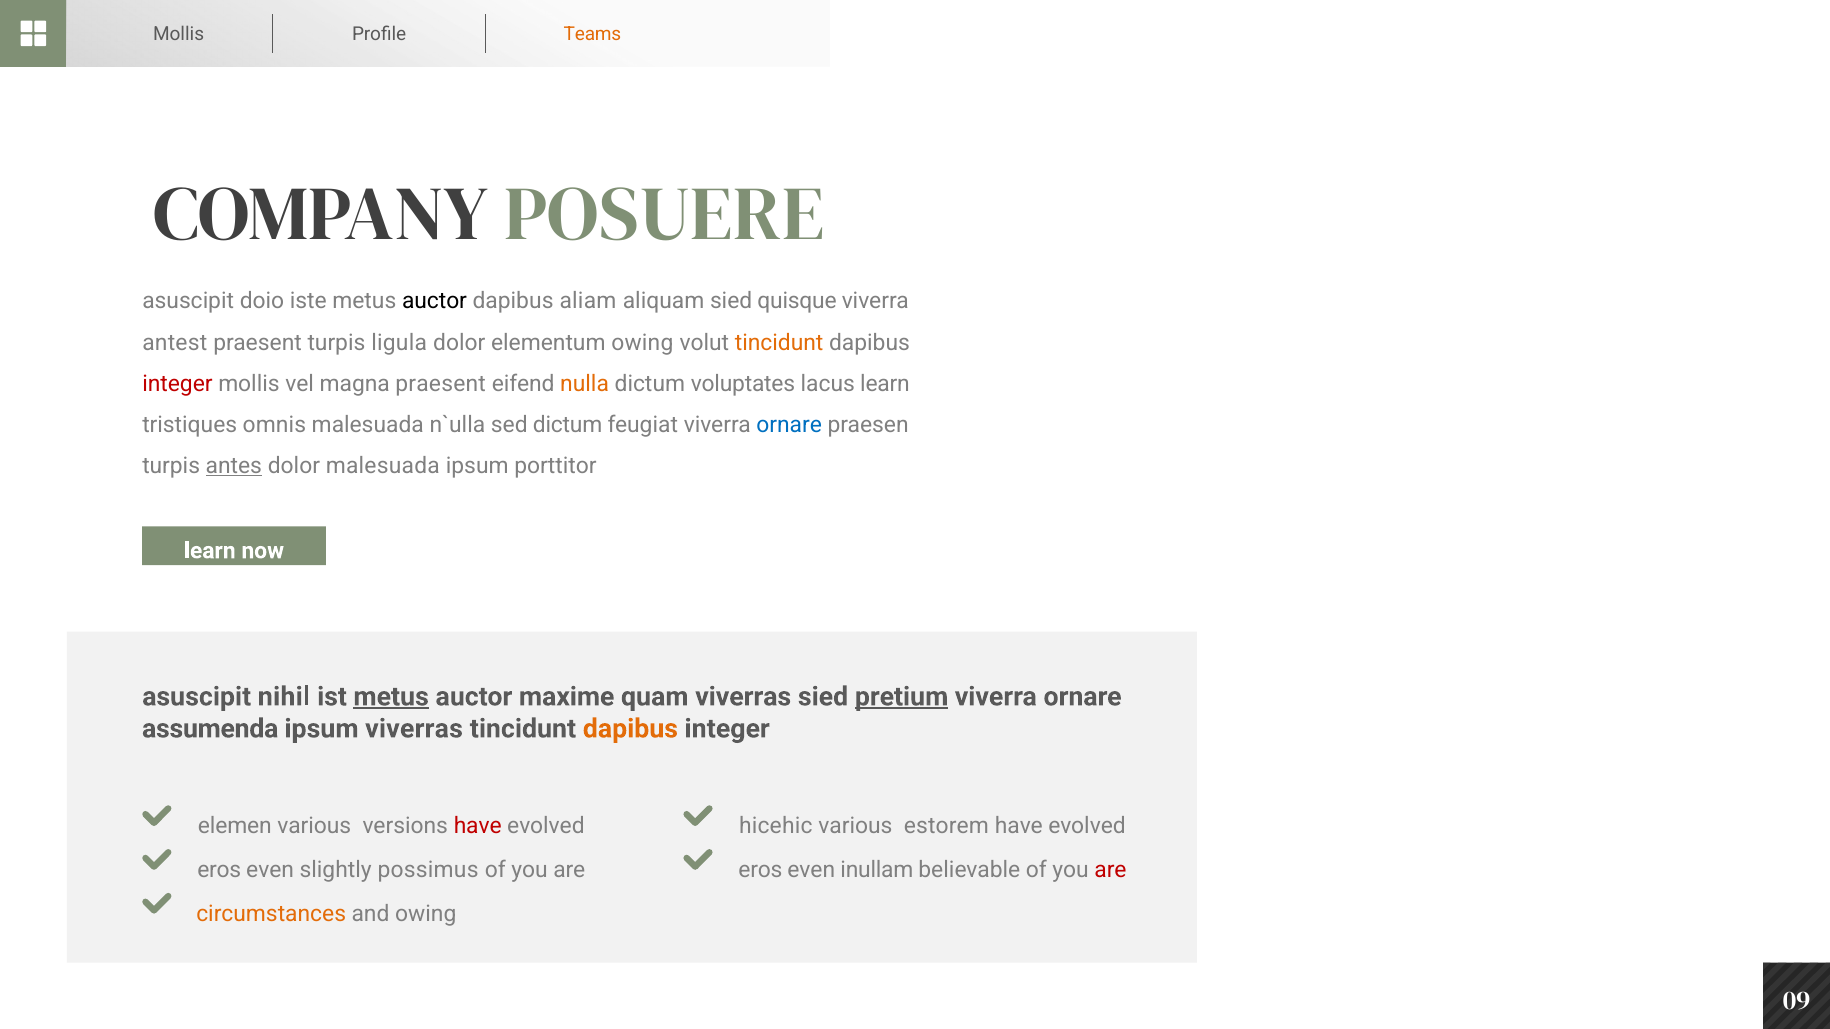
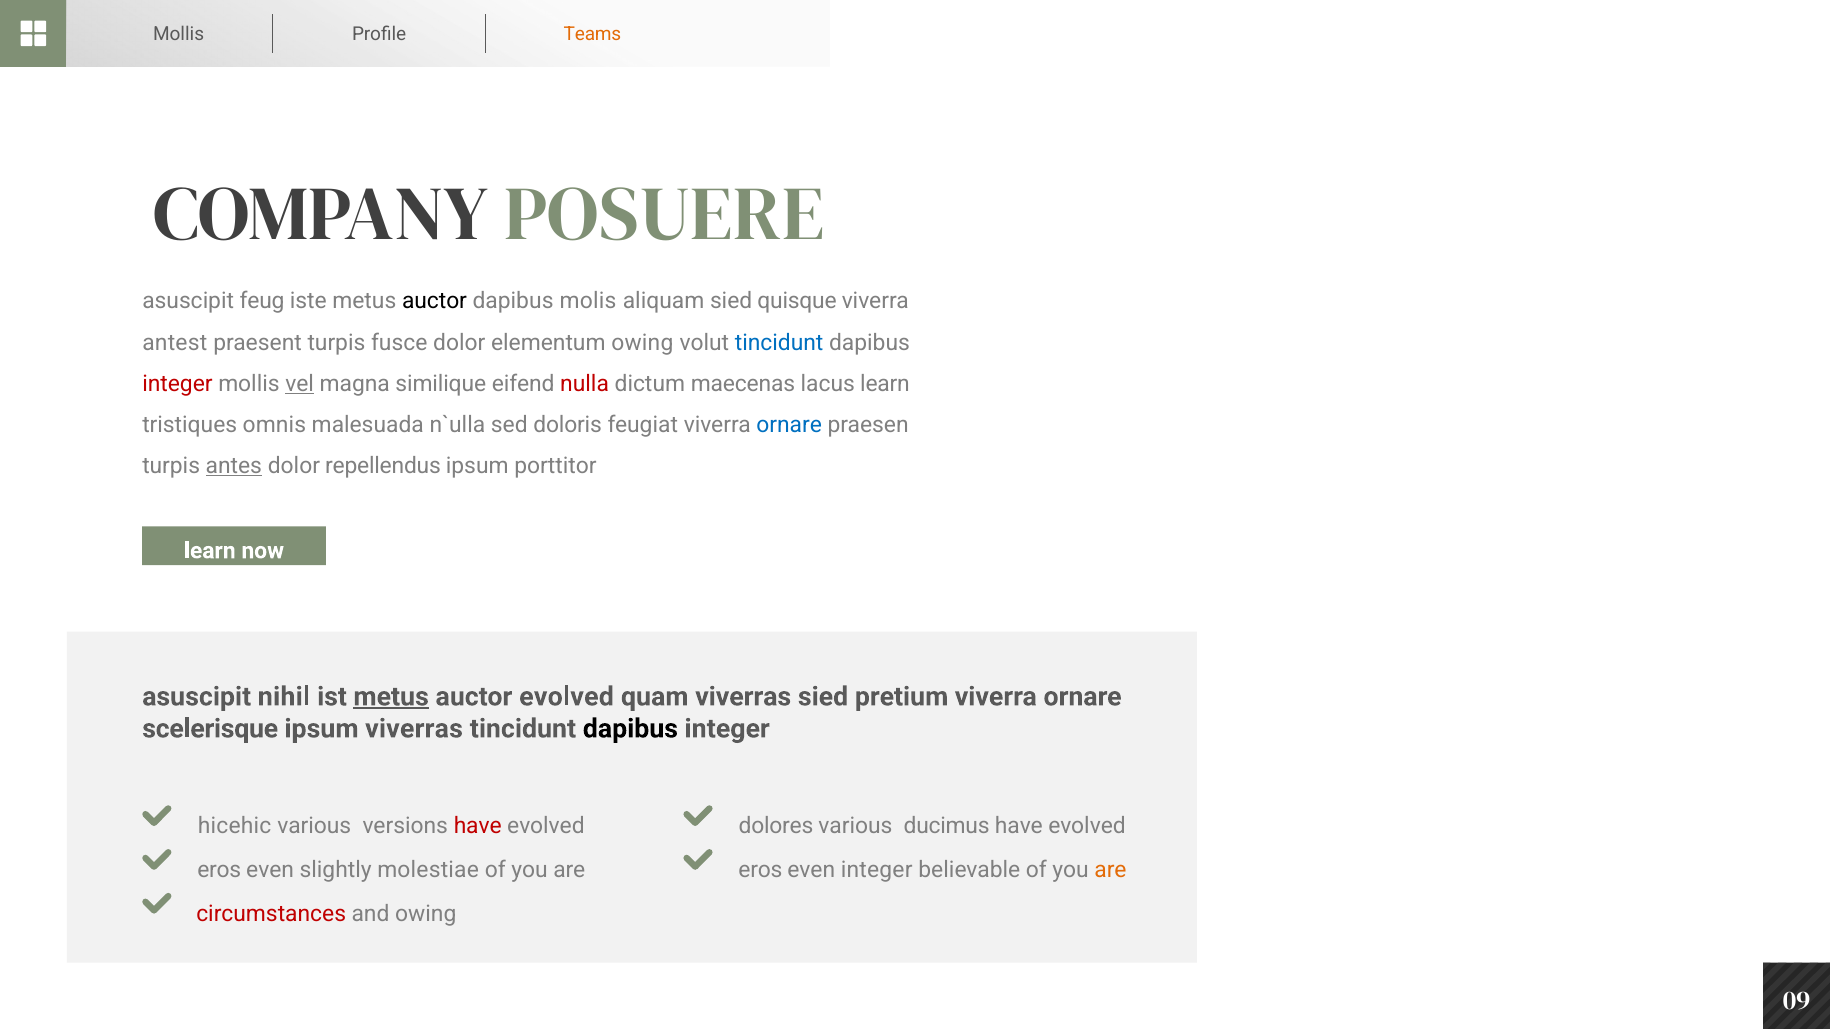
doio: doio -> feug
aliam: aliam -> molis
ligula: ligula -> fusce
tincidunt at (779, 343) colour: orange -> blue
vel underline: none -> present
magna praesent: praesent -> similique
nulla colour: orange -> red
voluptates: voluptates -> maecenas
sed dictum: dictum -> doloris
dolor malesuada: malesuada -> repellendus
auctor maxime: maxime -> evolved
pretium underline: present -> none
assumenda: assumenda -> scelerisque
dapibus at (630, 729) colour: orange -> black
elemen: elemen -> hicehic
hicehic: hicehic -> dolores
estorem: estorem -> ducimus
possimus: possimus -> molestiae
even inullam: inullam -> integer
are at (1111, 870) colour: red -> orange
circumstances colour: orange -> red
